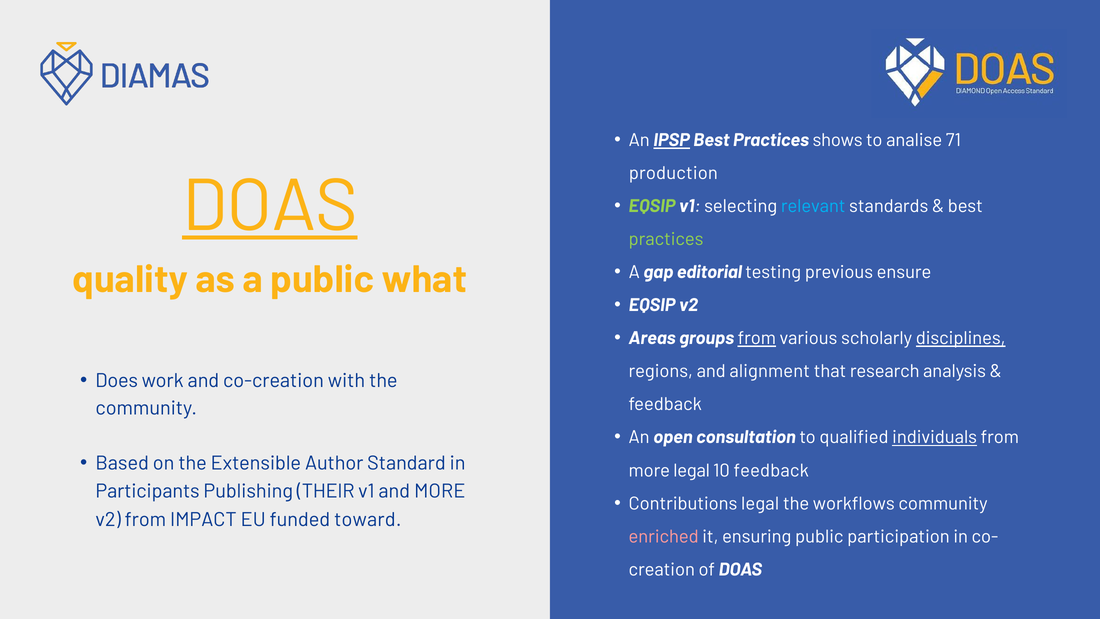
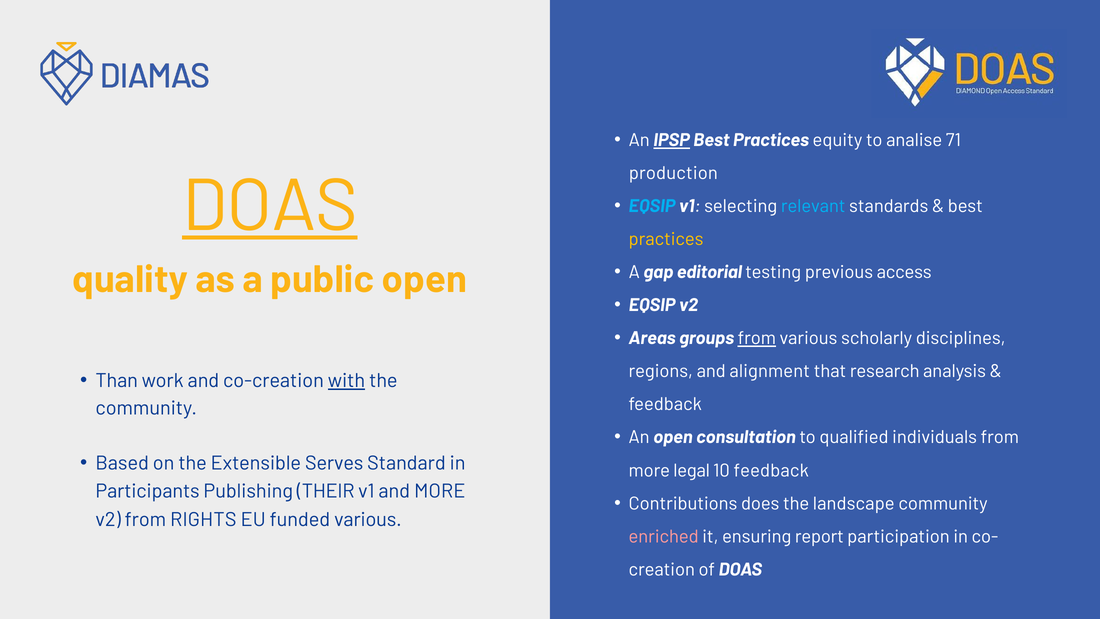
shows: shows -> equity
EQSIP at (652, 206) colour: light green -> light blue
practices at (666, 239) colour: light green -> yellow
ensure: ensure -> access
public what: what -> open
disciplines underline: present -> none
Does: Does -> Than
with underline: none -> present
individuals underline: present -> none
Author: Author -> Serves
Contributions legal: legal -> does
workflows: workflows -> landscape
IMPACT: IMPACT -> RIGHTS
funded toward: toward -> various
ensuring public: public -> report
